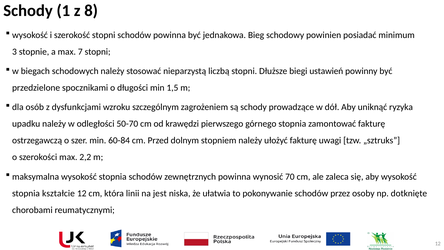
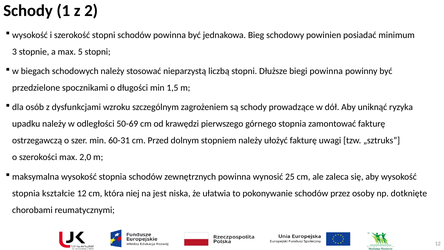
8: 8 -> 2
7: 7 -> 5
biegi ustawień: ustawień -> powinna
50-70: 50-70 -> 50-69
60-84: 60-84 -> 60-31
2,2: 2,2 -> 2,0
70: 70 -> 25
linii: linii -> niej
